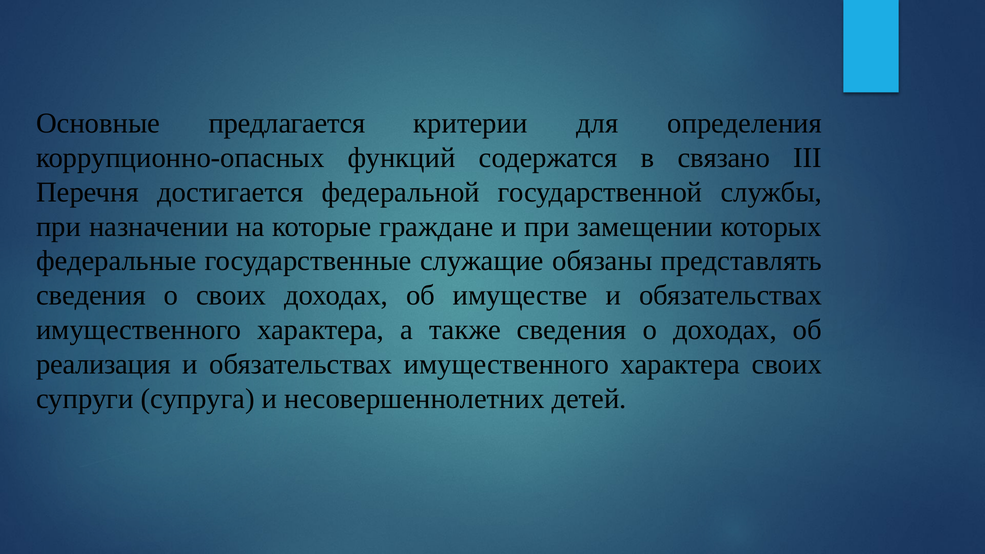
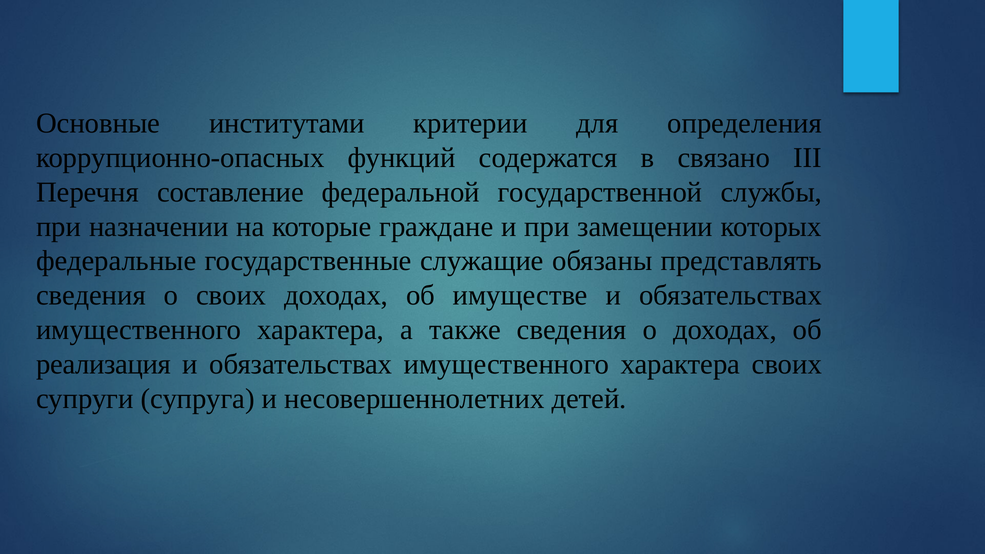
предлагается: предлагается -> институтами
достигается: достигается -> составление
